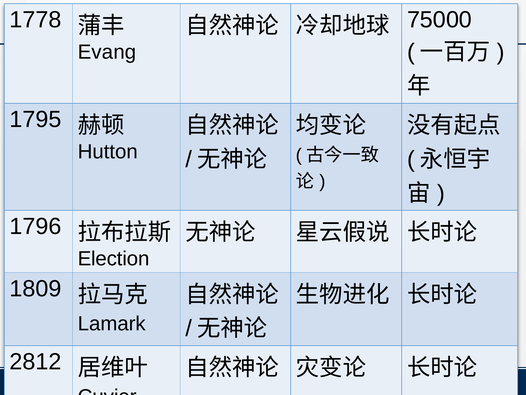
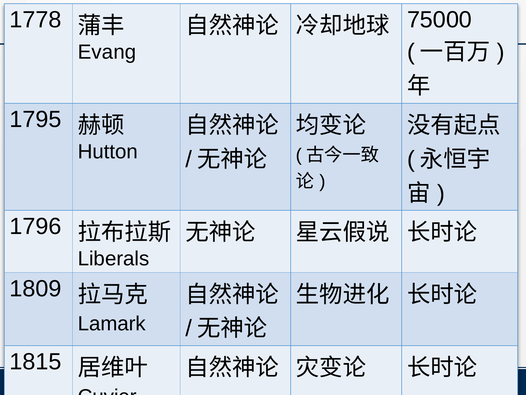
Election: Election -> Liberals
2812: 2812 -> 1815
